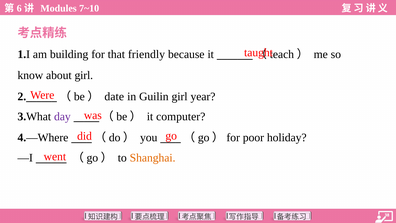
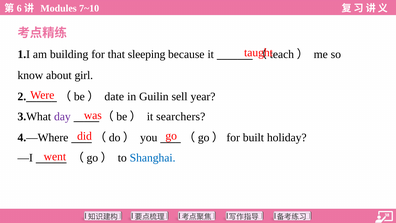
friendly: friendly -> sleeping
Guilin girl: girl -> sell
computer: computer -> searchers
poor: poor -> built
Shanghai colour: orange -> blue
